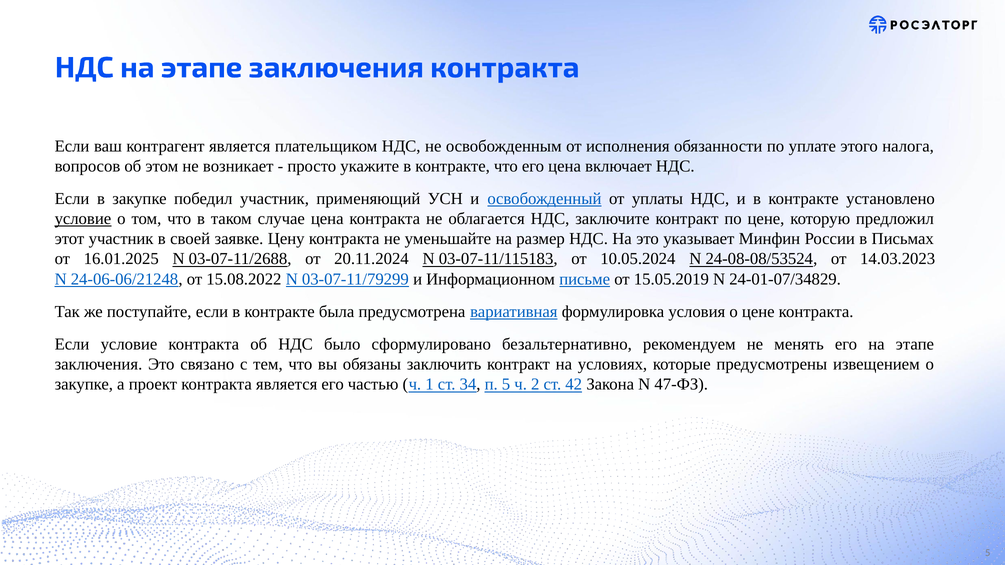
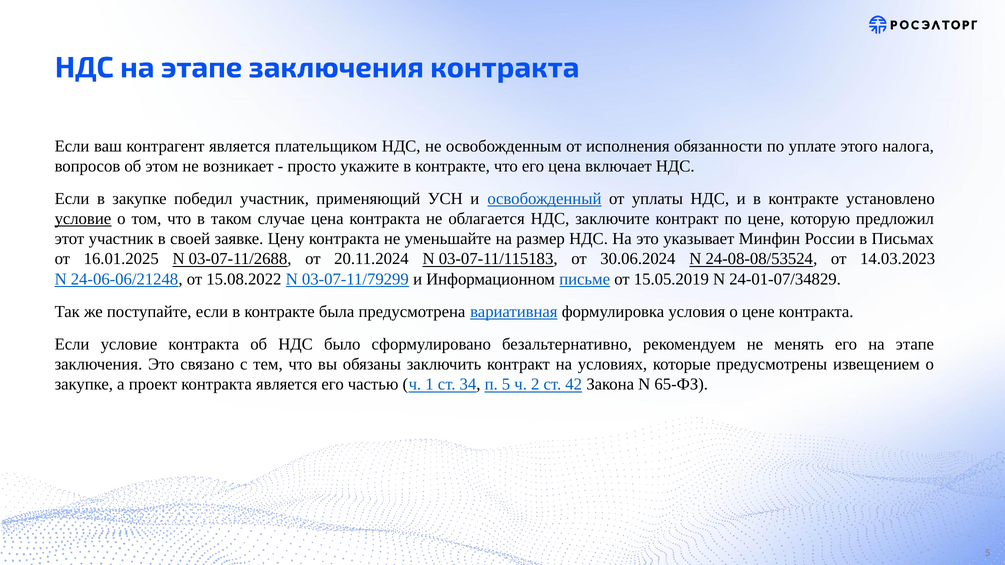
10.05.2024: 10.05.2024 -> 30.06.2024
47-ФЗ: 47-ФЗ -> 65-ФЗ
